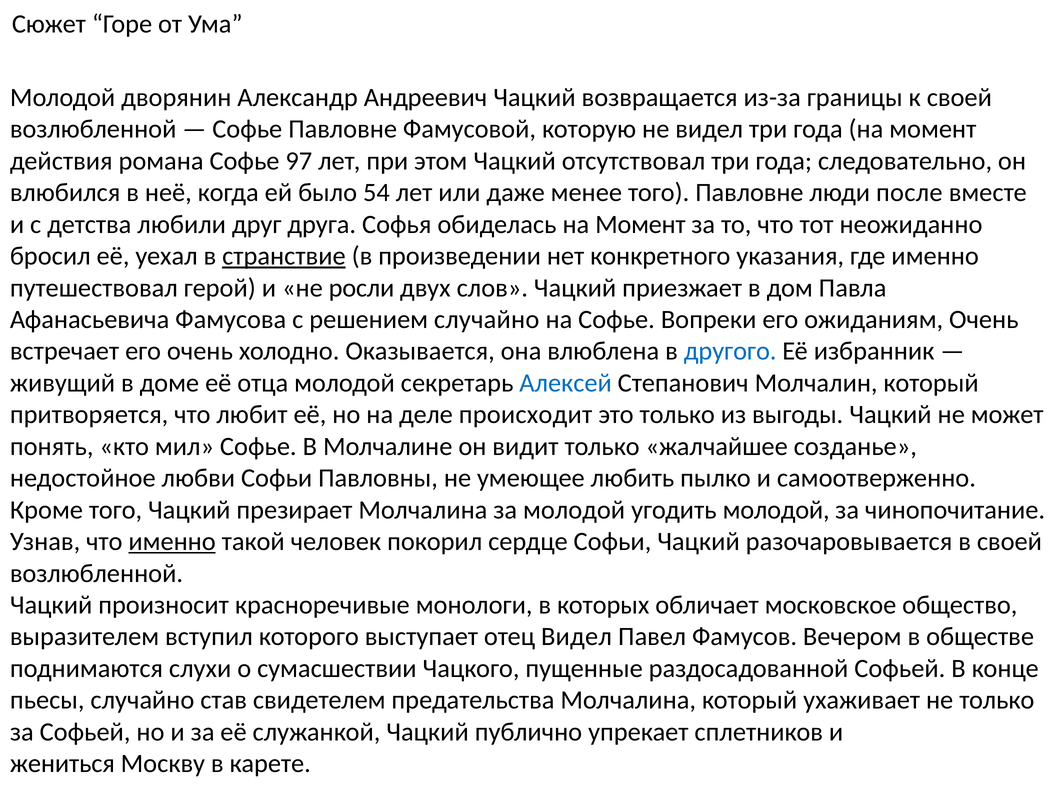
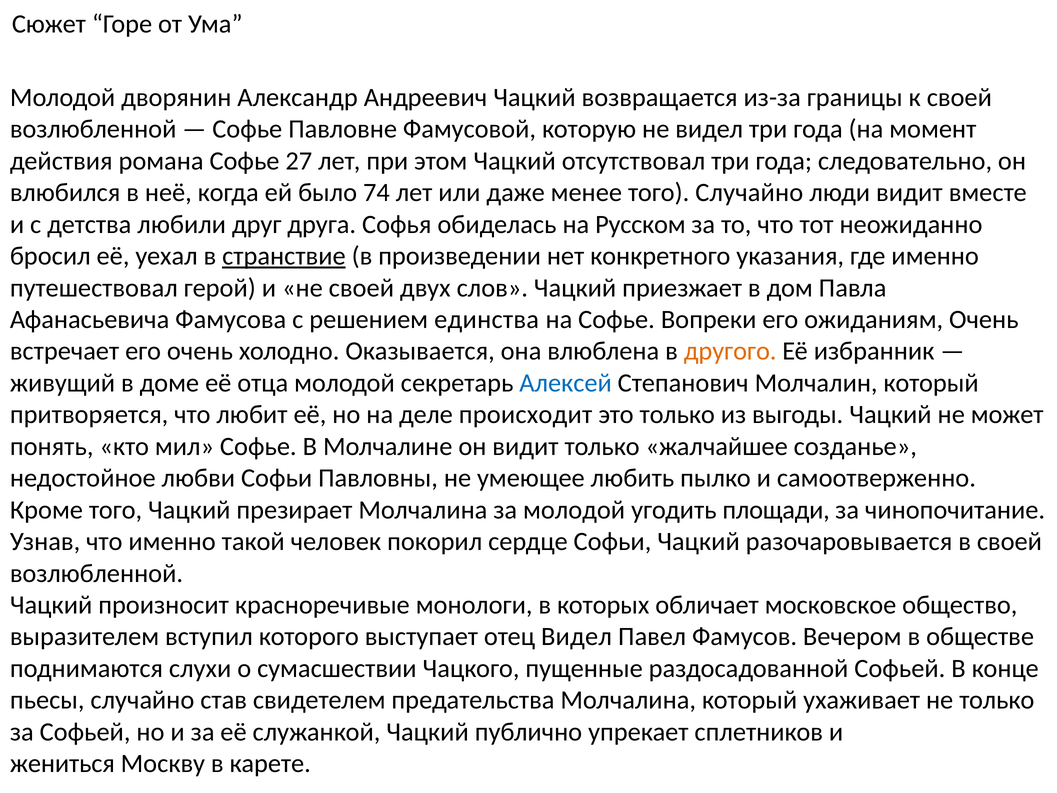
97: 97 -> 27
54: 54 -> 74
того Павловне: Павловне -> Случайно
люди после: после -> видит
обиделась на Момент: Момент -> Русском
не росли: росли -> своей
решением случайно: случайно -> единства
другого colour: blue -> orange
угодить молодой: молодой -> площади
именно at (172, 541) underline: present -> none
